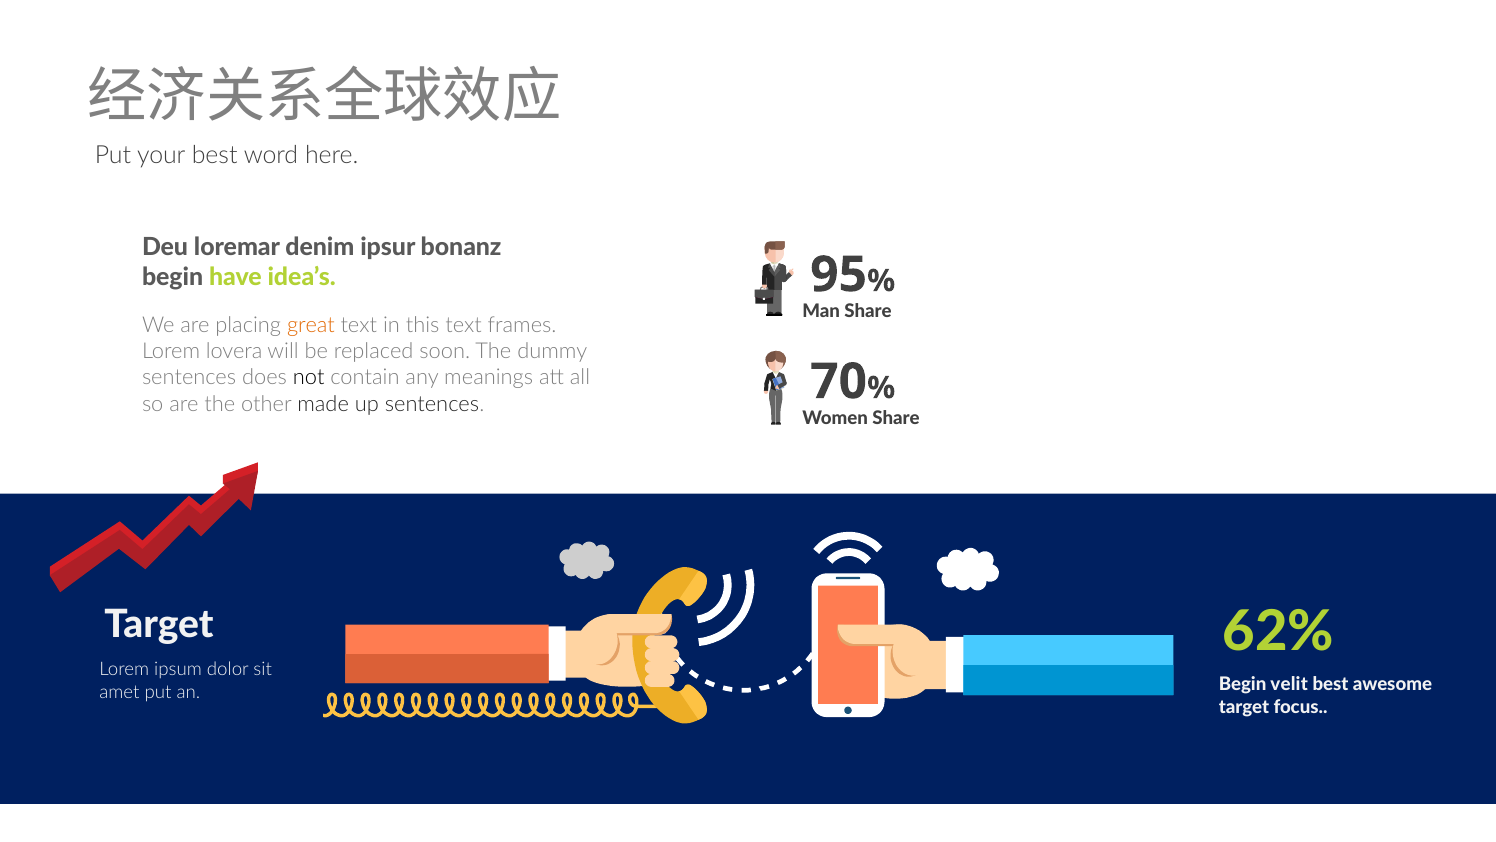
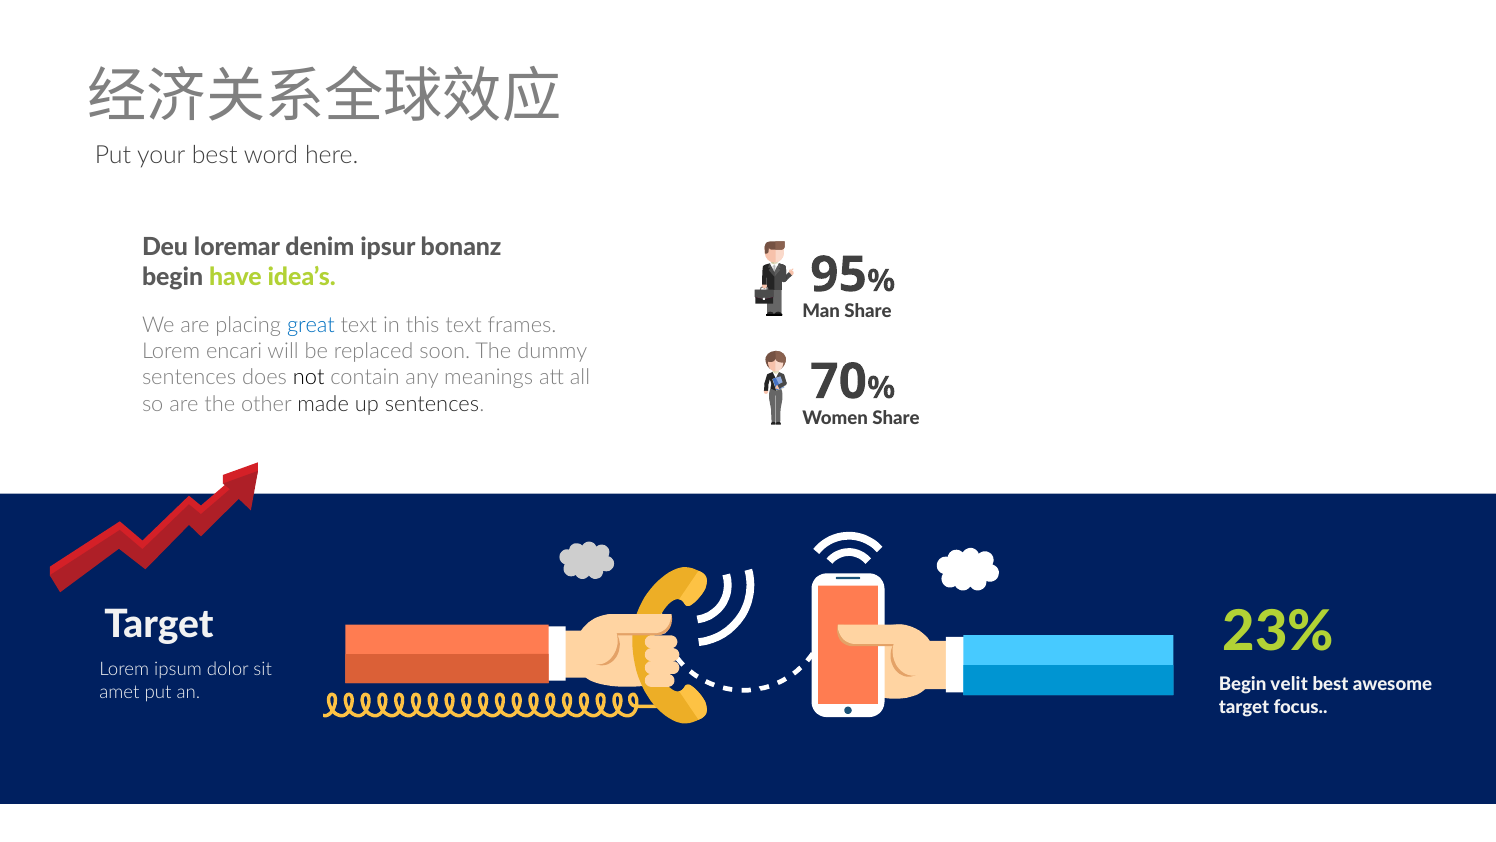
great colour: orange -> blue
lovera: lovera -> encari
62%: 62% -> 23%
